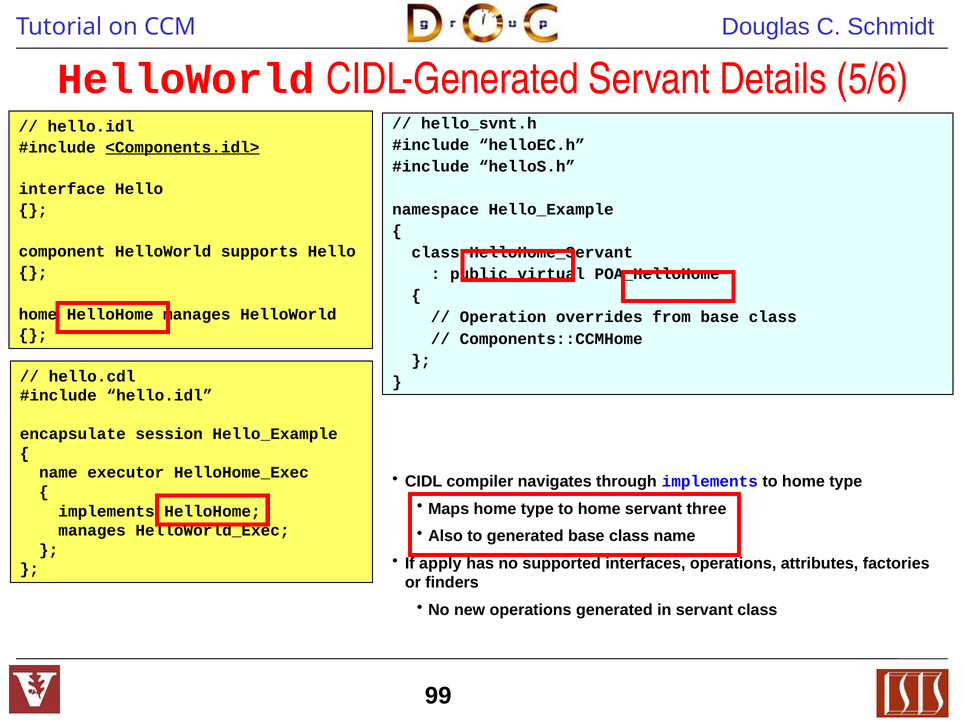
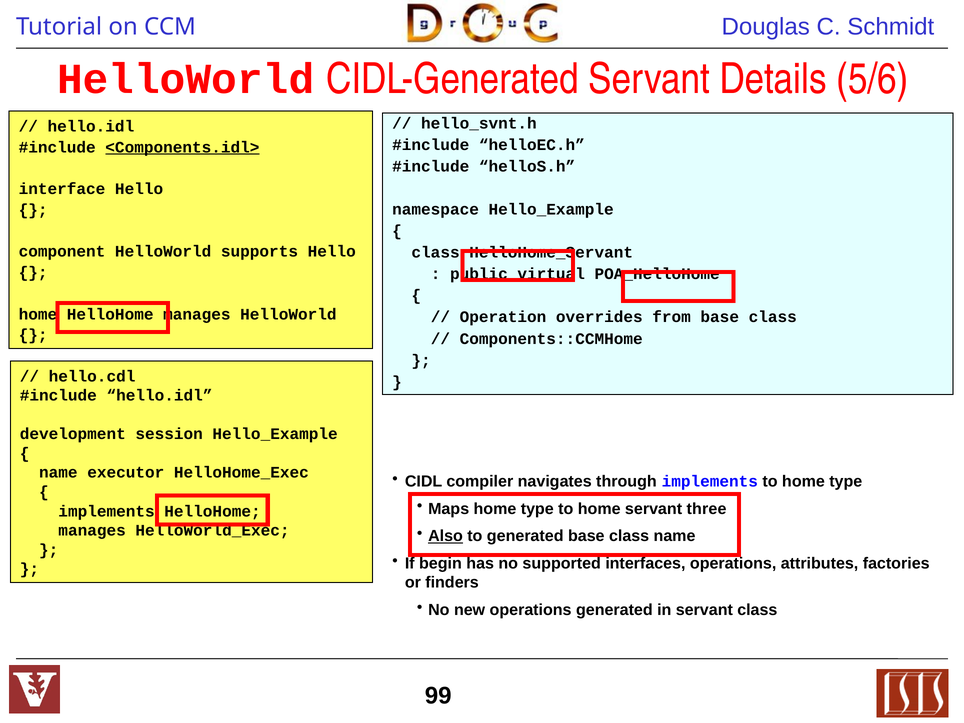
encapsulate: encapsulate -> development
Also underline: none -> present
apply: apply -> begin
